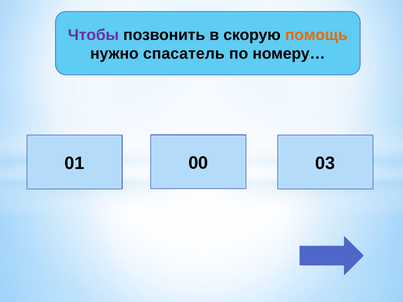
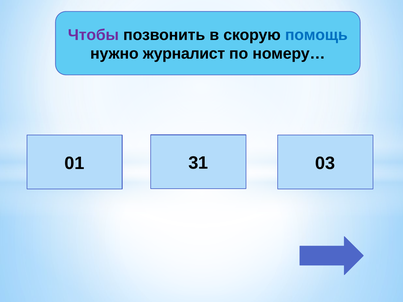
помощь colour: orange -> blue
спасатель: спасатель -> журналист
00: 00 -> 31
